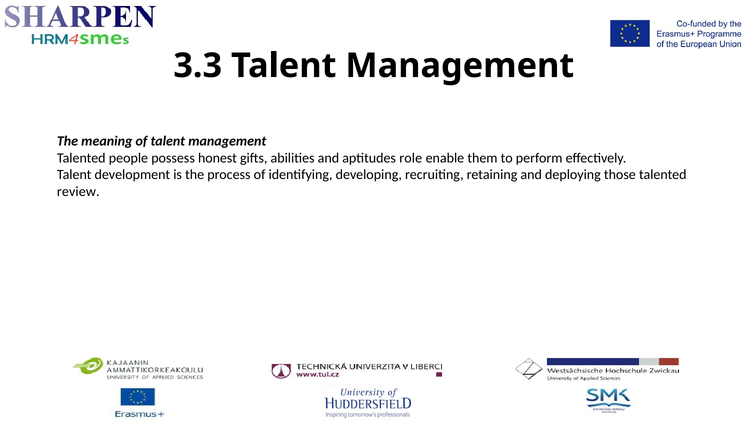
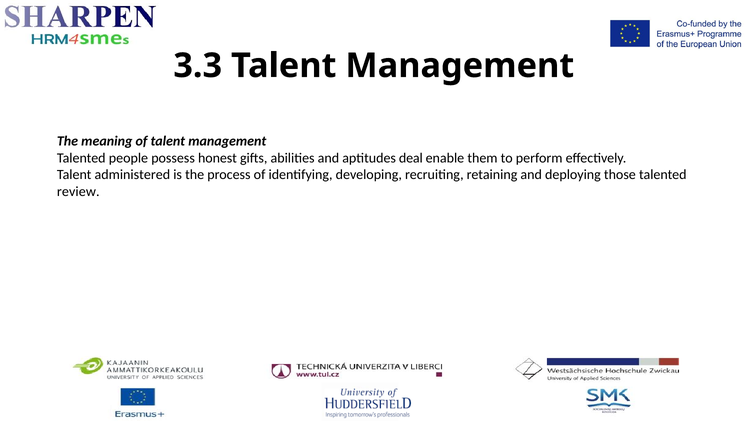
role: role -> deal
development: development -> administered
